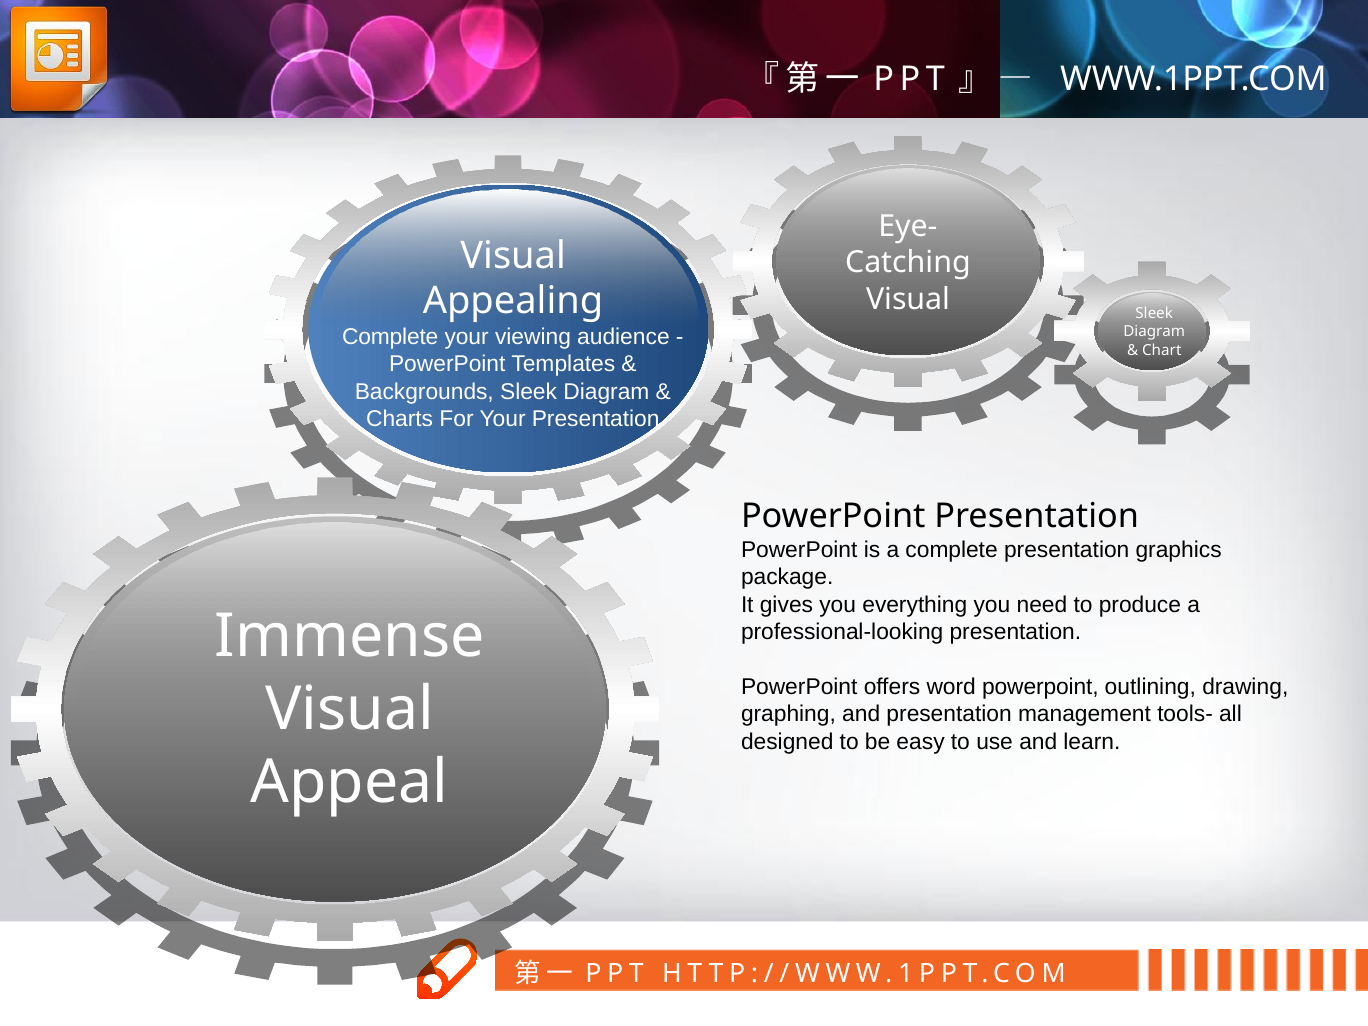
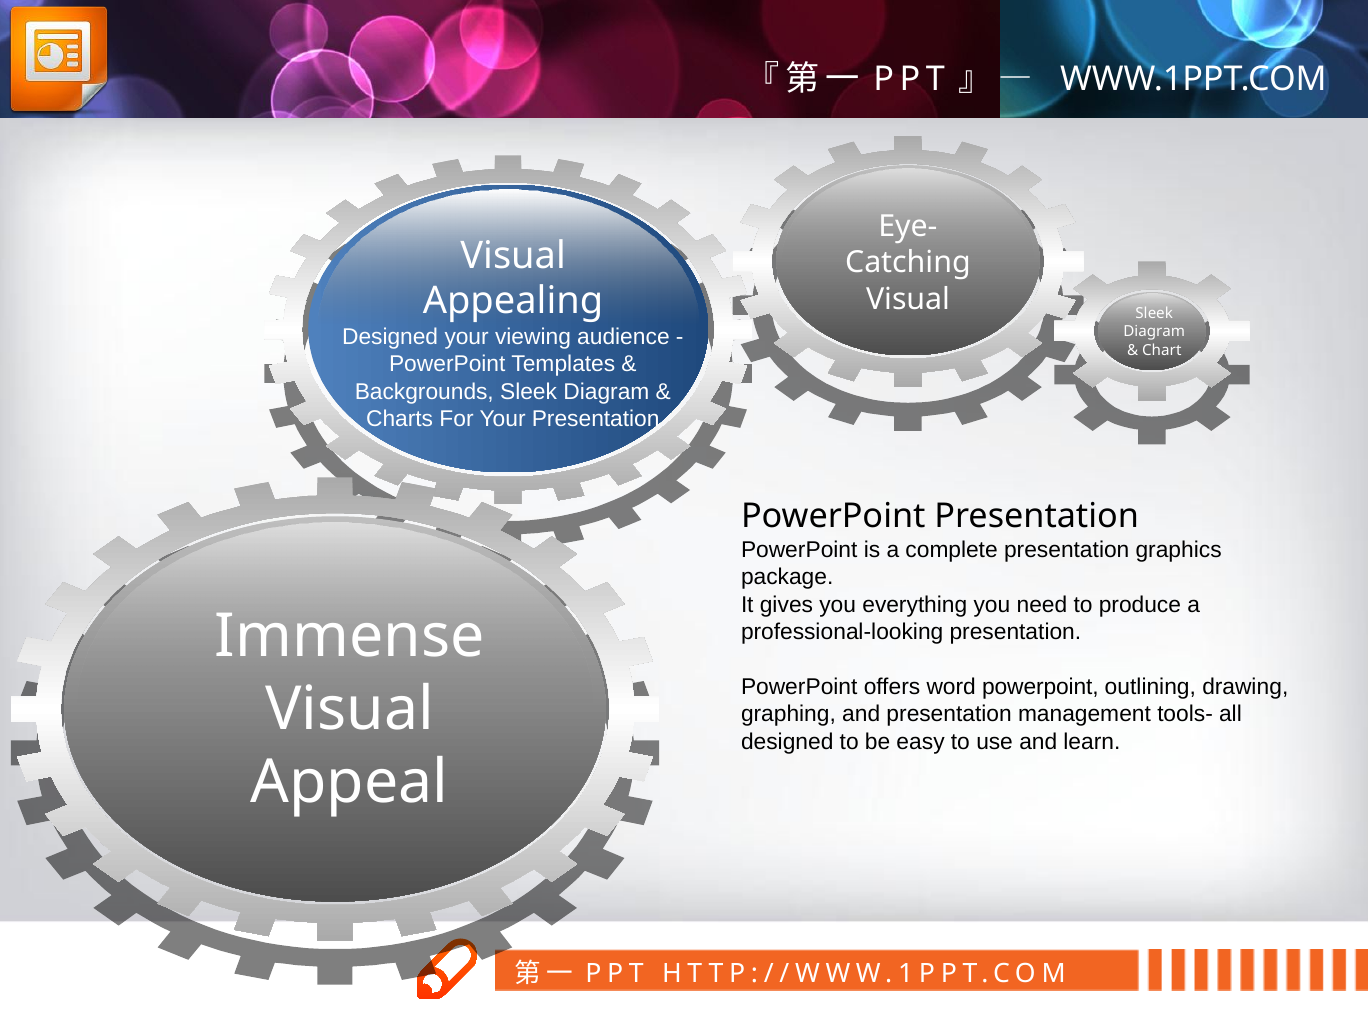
Complete at (390, 337): Complete -> Designed
